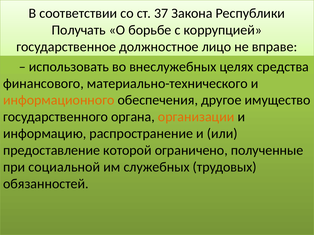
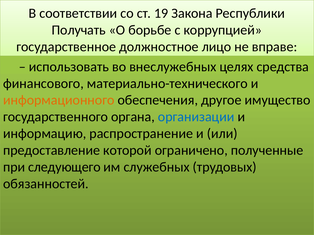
37: 37 -> 19
организации colour: orange -> blue
социальной: социальной -> следующего
